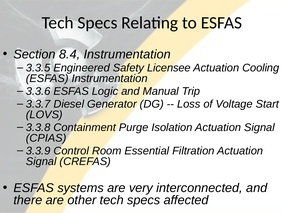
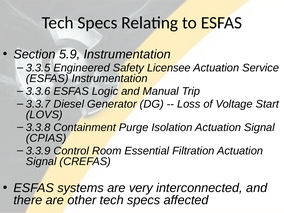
8.4: 8.4 -> 5.9
Cooling: Cooling -> Service
